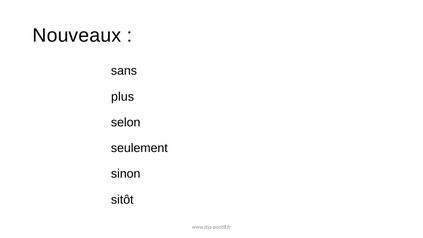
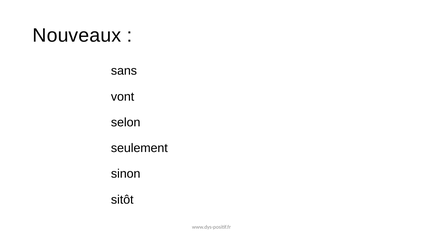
plus: plus -> vont
